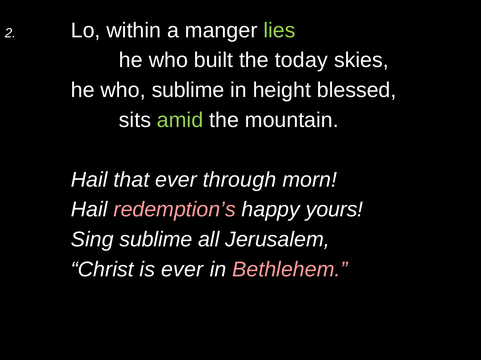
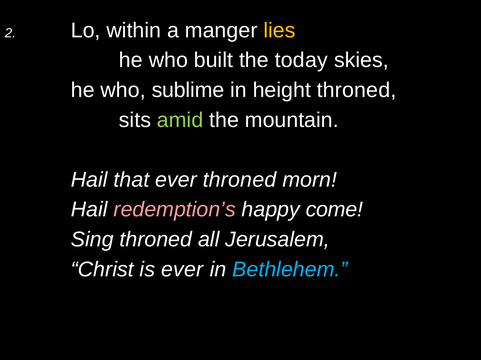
lies colour: light green -> yellow
height blessed: blessed -> throned
ever through: through -> throned
yours: yours -> come
Sing sublime: sublime -> throned
Bethlehem colour: pink -> light blue
